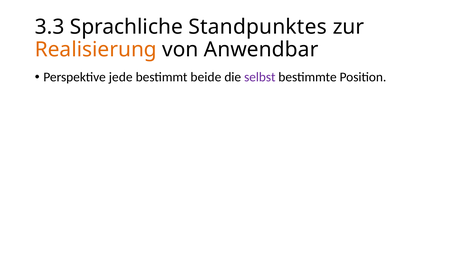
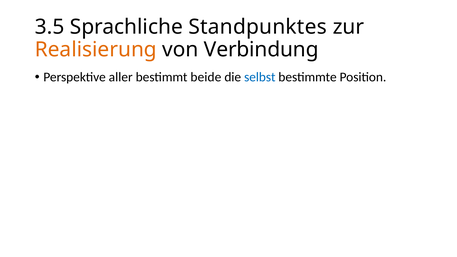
3.3: 3.3 -> 3.5
Anwendbar: Anwendbar -> Verbindung
jede: jede -> aller
selbst colour: purple -> blue
